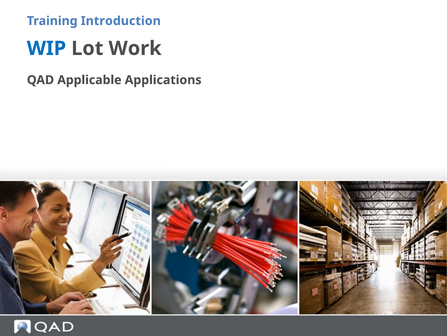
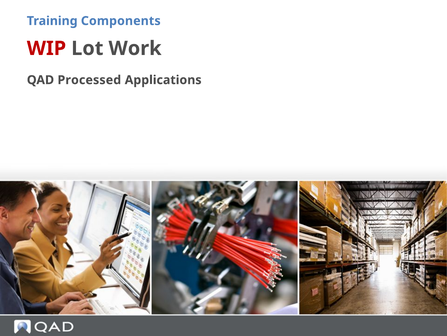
Introduction: Introduction -> Components
WIP colour: blue -> red
Applicable: Applicable -> Processed
